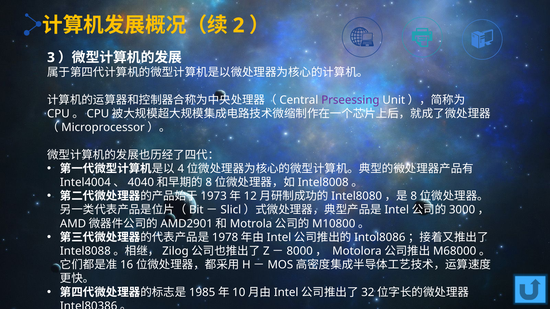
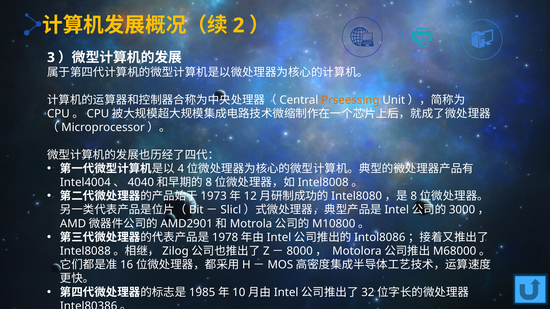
Prseessing colour: purple -> orange
